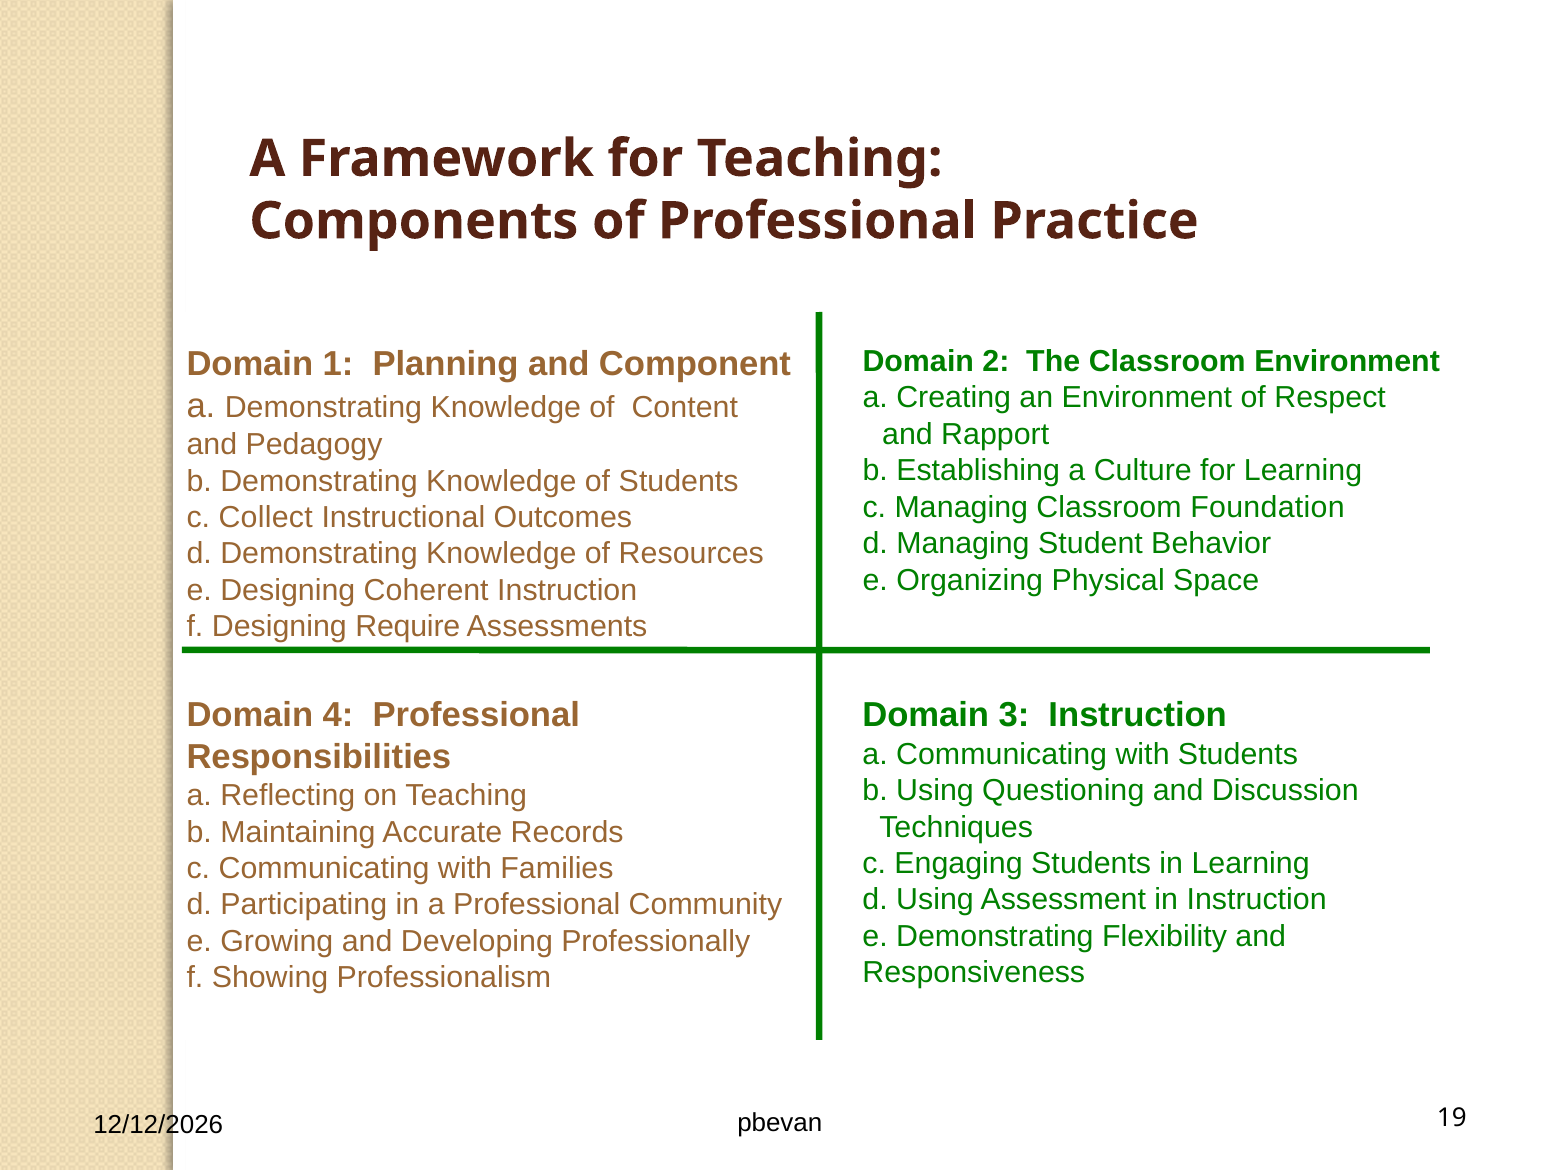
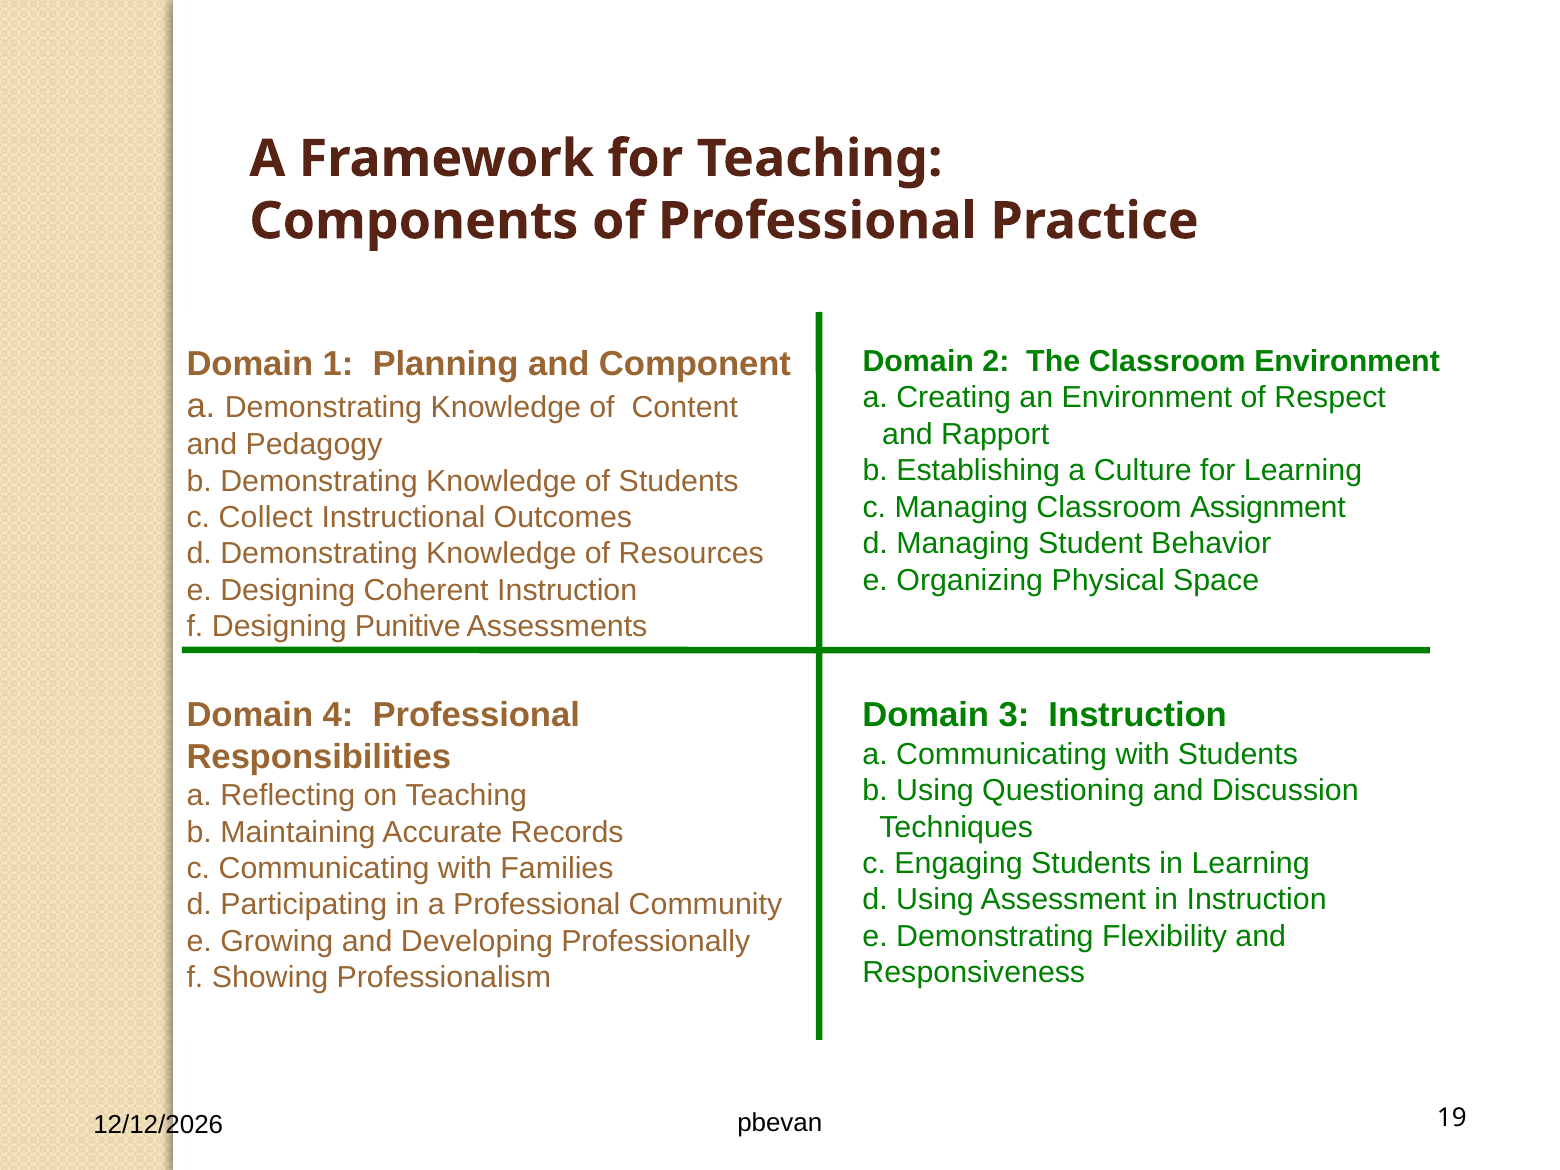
Foundation: Foundation -> Assignment
Require: Require -> Punitive
